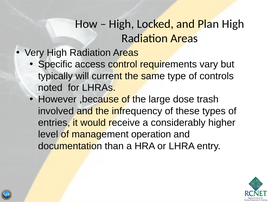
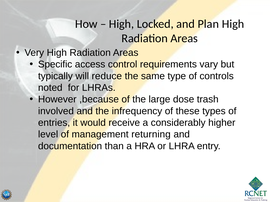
current: current -> reduce
operation: operation -> returning
